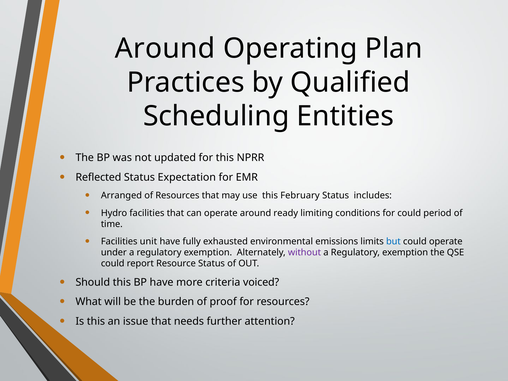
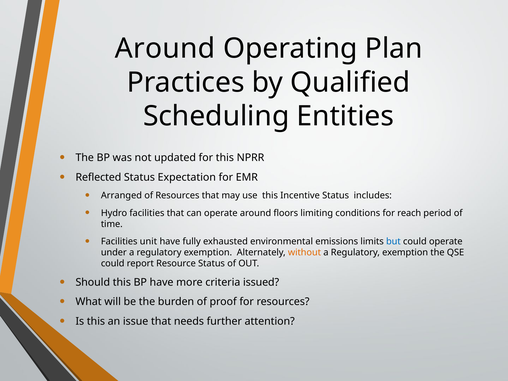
February: February -> Incentive
ready: ready -> floors
for could: could -> reach
without colour: purple -> orange
voiced: voiced -> issued
